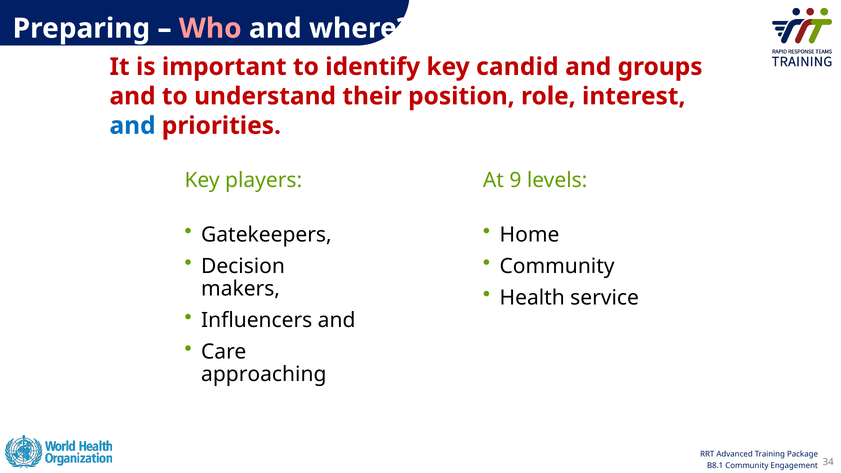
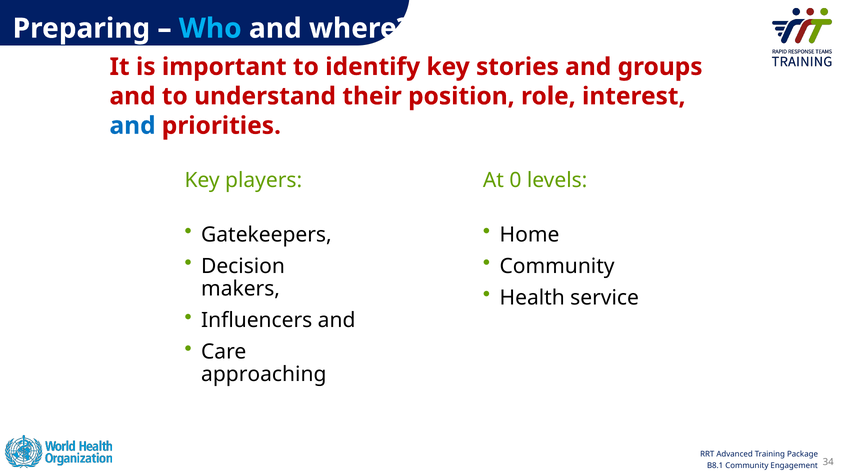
Who colour: pink -> light blue
candid: candid -> stories
9: 9 -> 0
